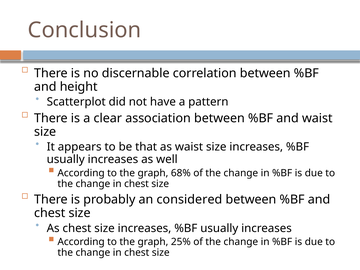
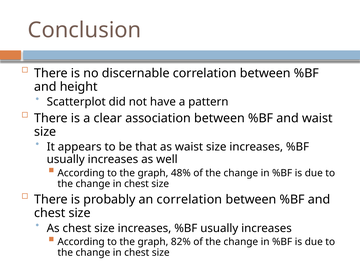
68%: 68% -> 48%
an considered: considered -> correlation
25%: 25% -> 82%
